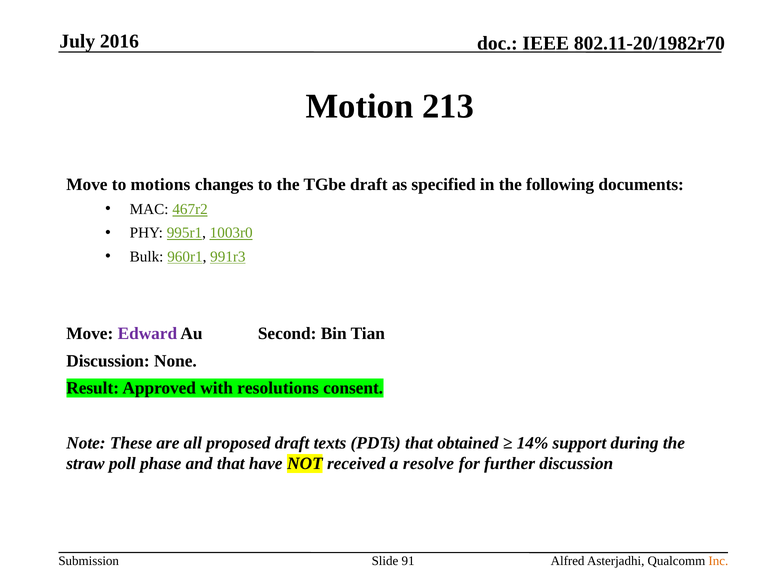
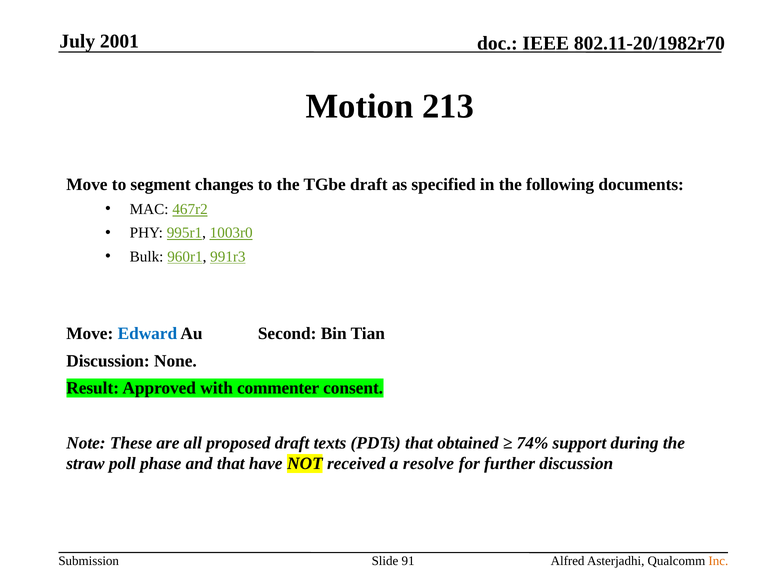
2016: 2016 -> 2001
motions: motions -> segment
Edward colour: purple -> blue
resolutions: resolutions -> commenter
14%: 14% -> 74%
